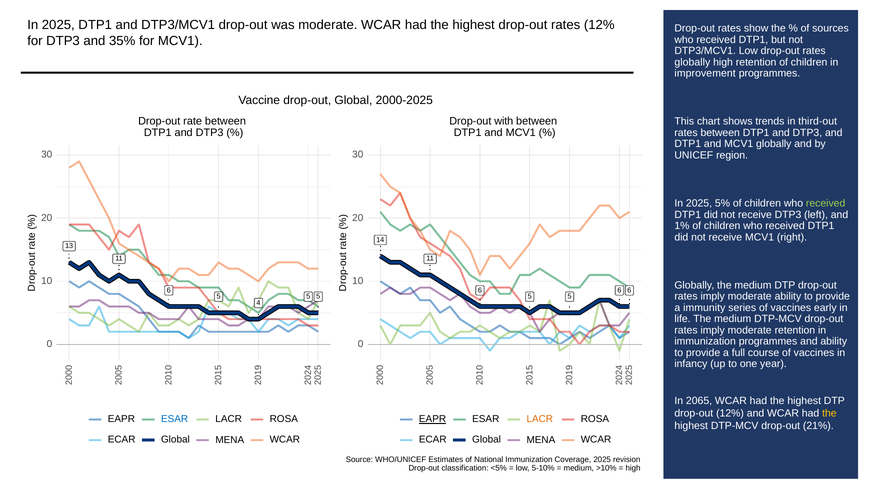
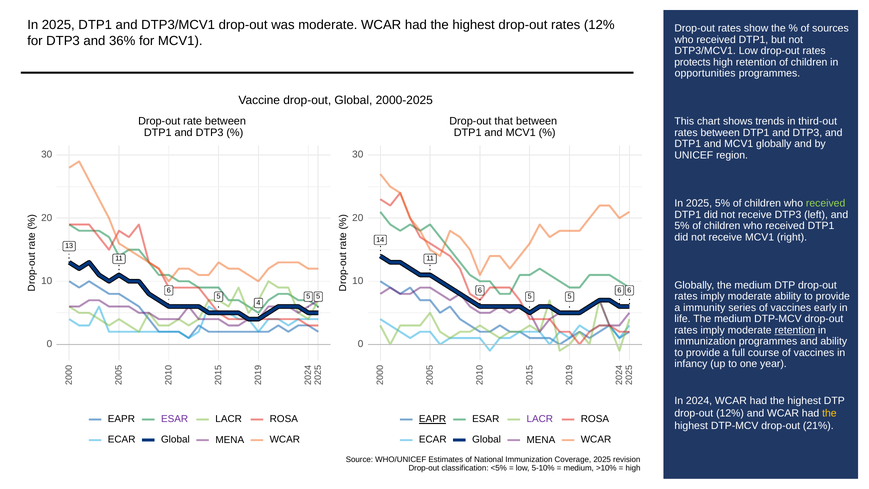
35%: 35% -> 36%
globally at (692, 62): globally -> protects
improvement: improvement -> opportunities
with: with -> that
1% at (682, 226): 1% -> 5%
retention at (795, 330) underline: none -> present
2065: 2065 -> 2024
ESAR at (175, 419) colour: blue -> purple
LACR at (540, 419) colour: orange -> purple
